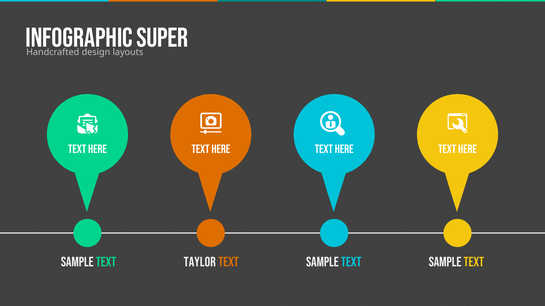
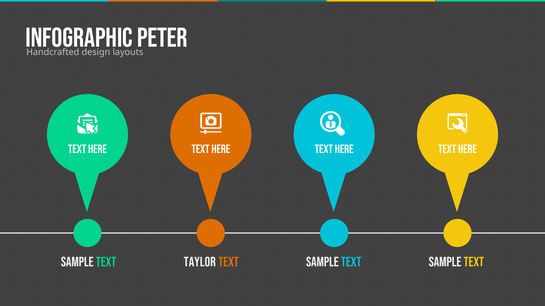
SUPER: SUPER -> PETER
